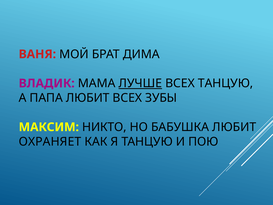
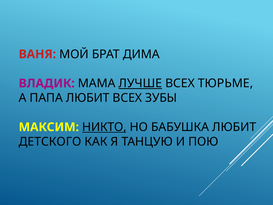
ВСЕХ ТАНЦУЮ: ТАНЦУЮ -> ТЮРЬМЕ
НИКТО underline: none -> present
ОХРАНЯЕТ: ОХРАНЯЕТ -> ДЕТСКОГО
